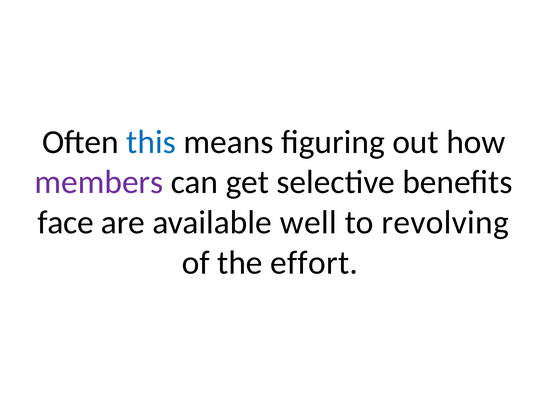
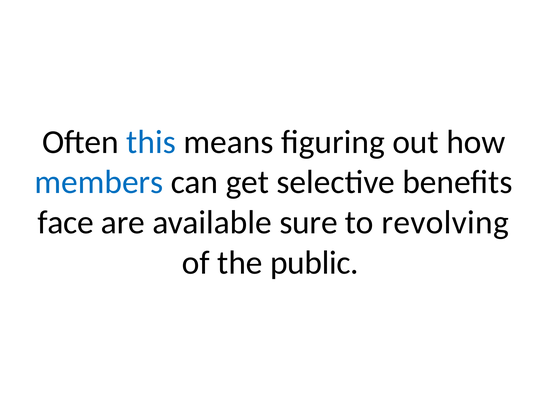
members colour: purple -> blue
well: well -> sure
effort: effort -> public
